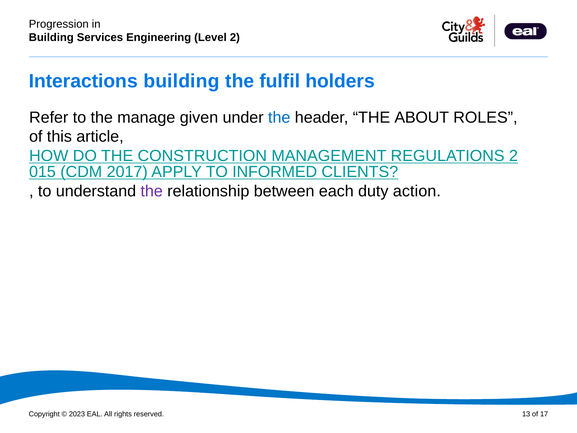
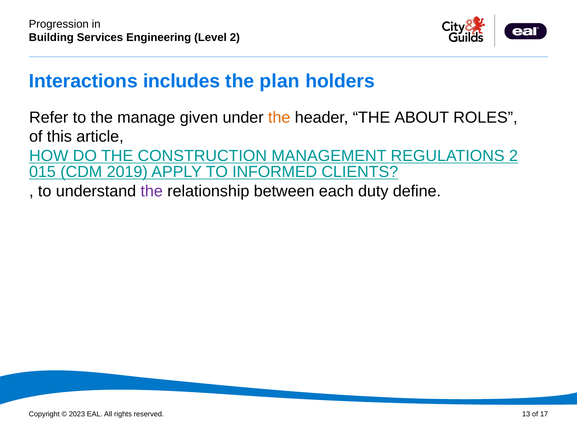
Interactions building: building -> includes
fulfil: fulfil -> plan
the at (279, 117) colour: blue -> orange
2017: 2017 -> 2019
action: action -> define
